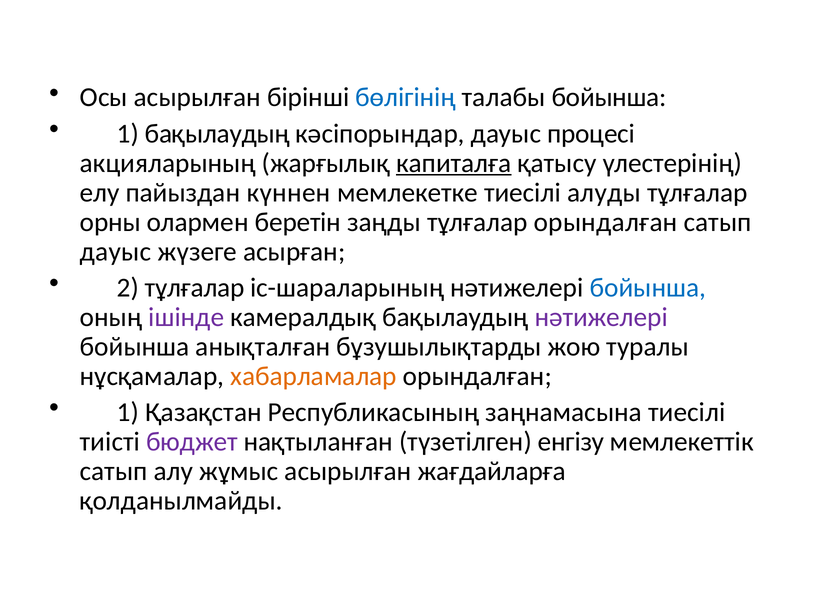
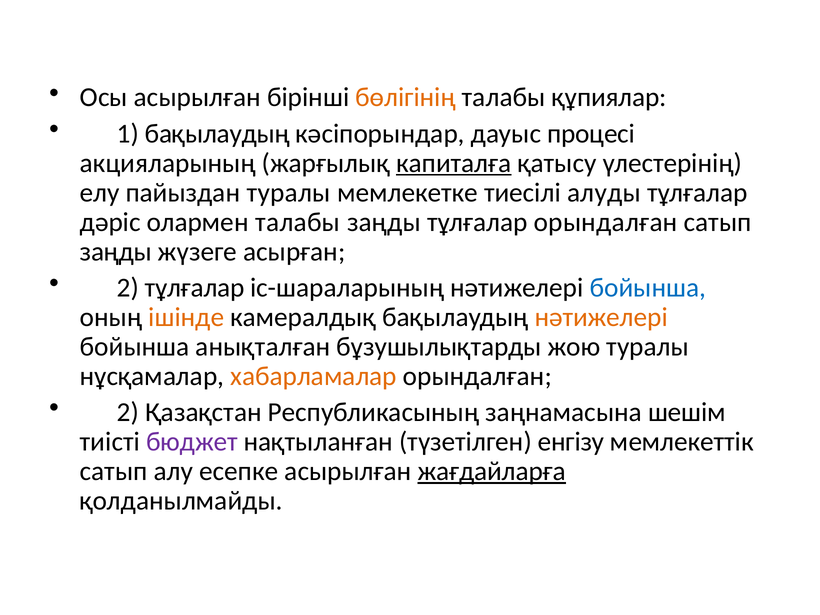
бөлігінің colour: blue -> orange
талабы бойынша: бойынша -> құпиялар
пайыздан күннен: күннен -> туралы
орны: орны -> дәріс
олармен беретін: беретін -> талабы
дауыс at (116, 252): дауыс -> заңды
ішінде colour: purple -> orange
нәтижелері at (601, 317) colour: purple -> orange
1 at (128, 412): 1 -> 2
заңнамасына тиесілі: тиесілі -> шешім
жұмыс: жұмыс -> есепке
жағдайларға underline: none -> present
